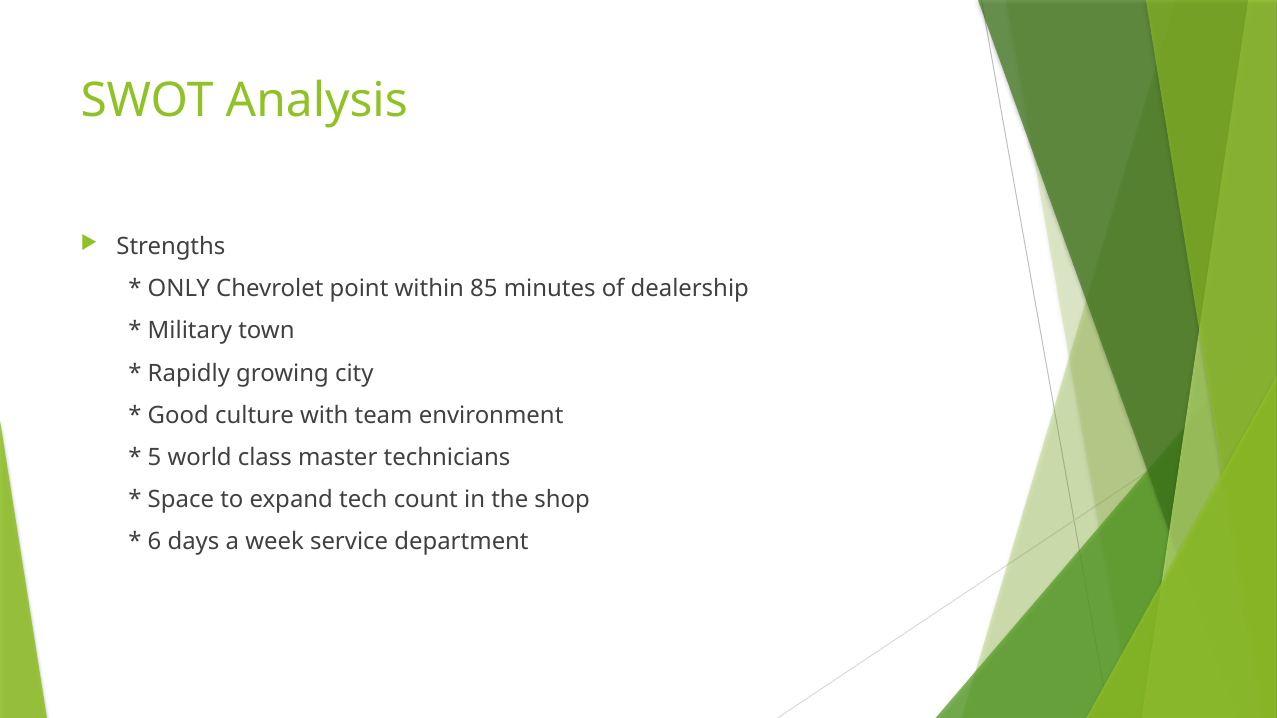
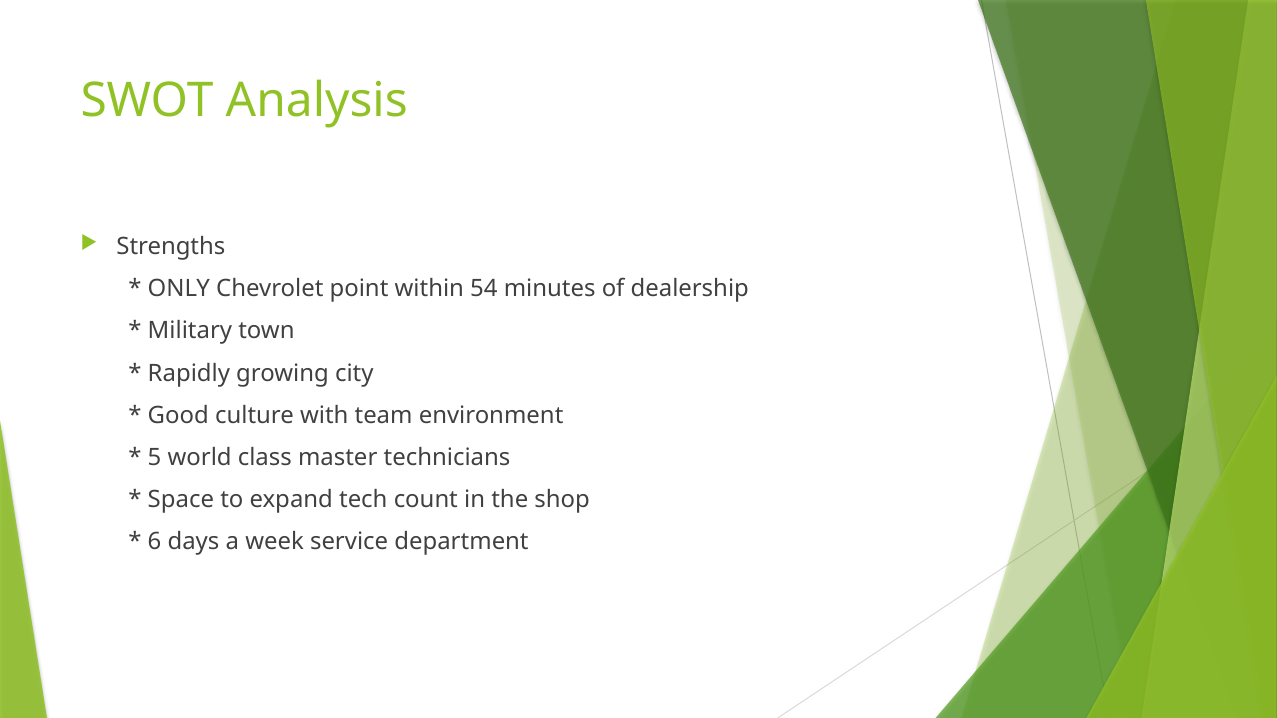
85: 85 -> 54
